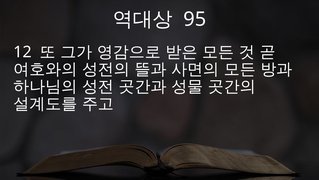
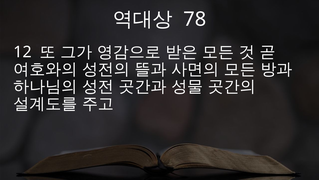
95: 95 -> 78
